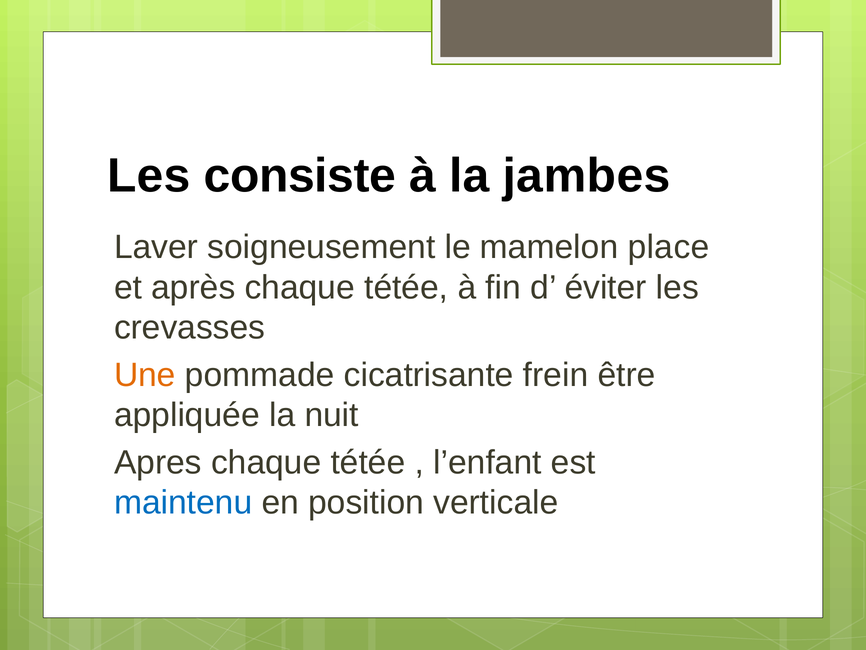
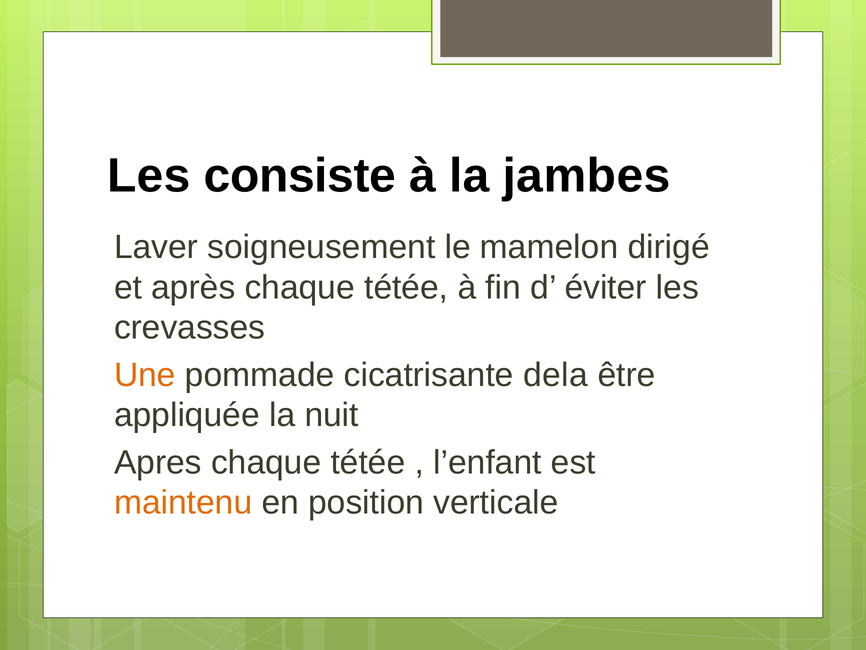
place: place -> dirigé
frein: frein -> dela
maintenu colour: blue -> orange
